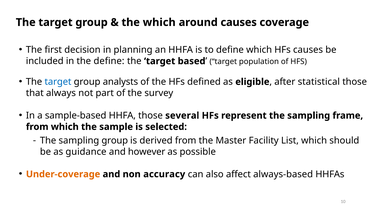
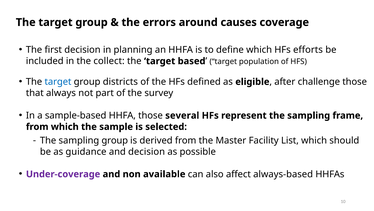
the which: which -> errors
HFs causes: causes -> efforts
the define: define -> collect
analysts: analysts -> districts
statistical: statistical -> challenge
and however: however -> decision
Under-coverage colour: orange -> purple
accuracy: accuracy -> available
